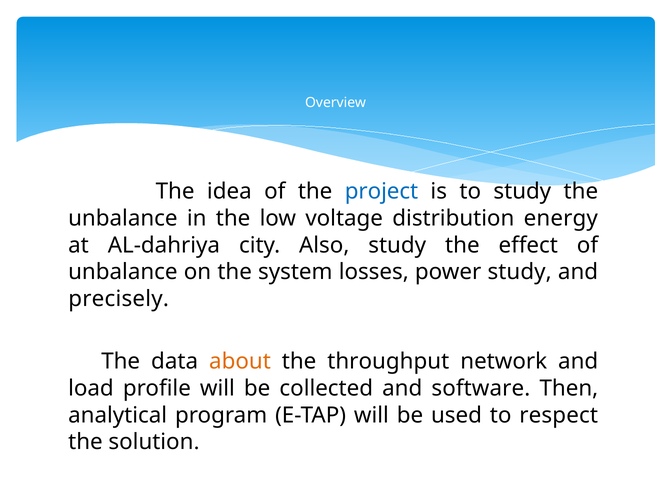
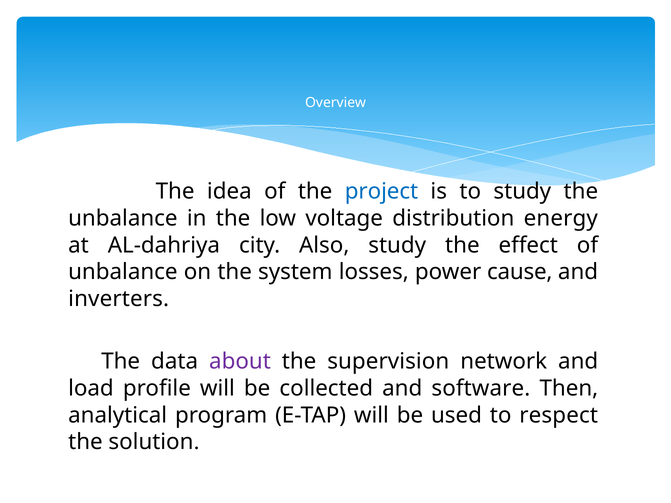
power study: study -> cause
precisely: precisely -> inverters
about colour: orange -> purple
throughput: throughput -> supervision
